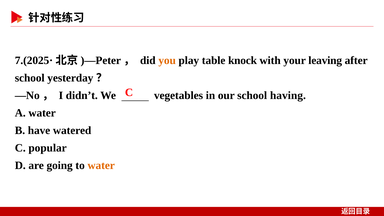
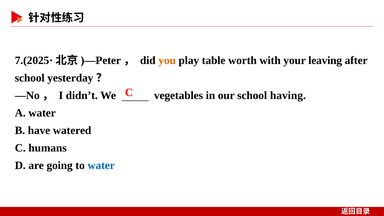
knock: knock -> worth
popular: popular -> humans
water at (101, 165) colour: orange -> blue
